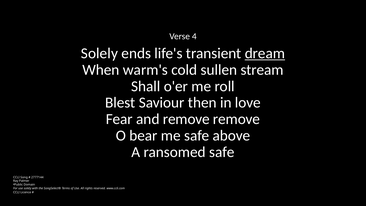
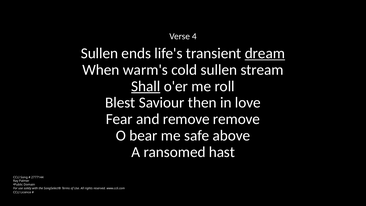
Solely at (99, 53): Solely -> Sullen
Shall underline: none -> present
ransomed safe: safe -> hast
